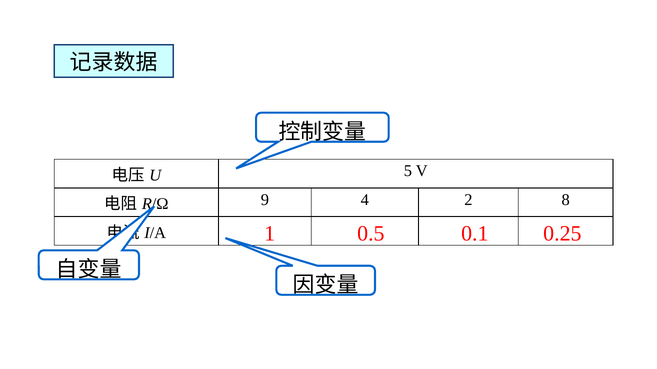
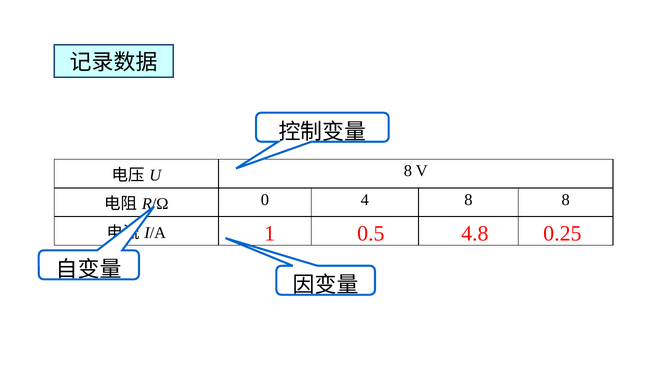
5 at (408, 171): 5 -> 8
9: 9 -> 0
4 2: 2 -> 8
0.1: 0.1 -> 4.8
